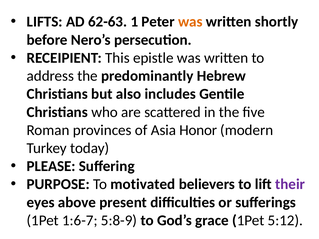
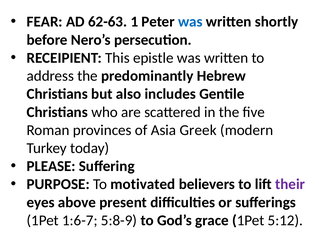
LIFTS: LIFTS -> FEAR
was at (190, 22) colour: orange -> blue
Honor: Honor -> Greek
